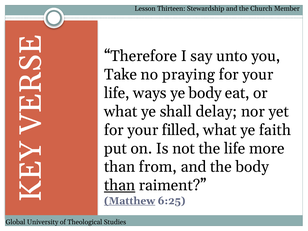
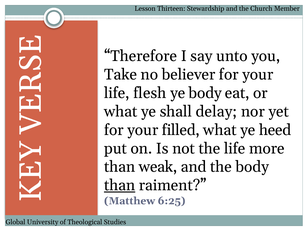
praying: praying -> believer
ways: ways -> flesh
faith: faith -> heed
from: from -> weak
Matthew underline: present -> none
